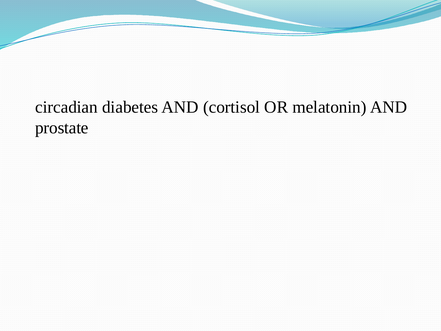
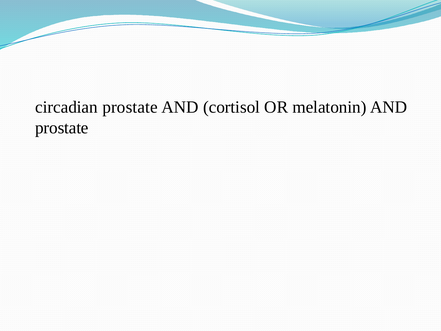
circadian diabetes: diabetes -> prostate
